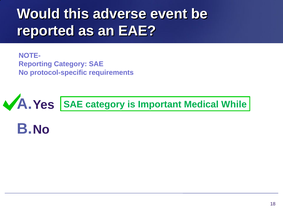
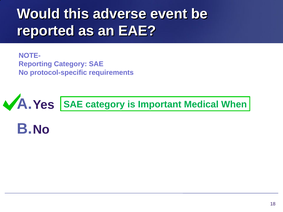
While: While -> When
